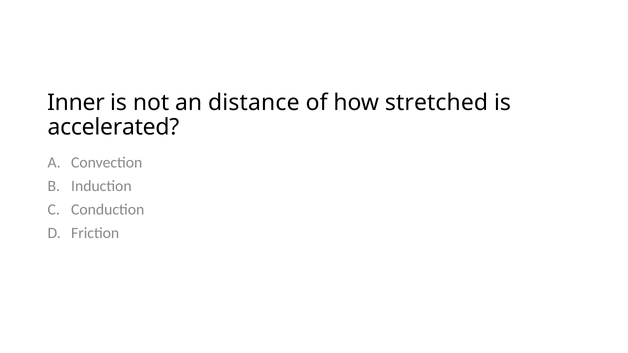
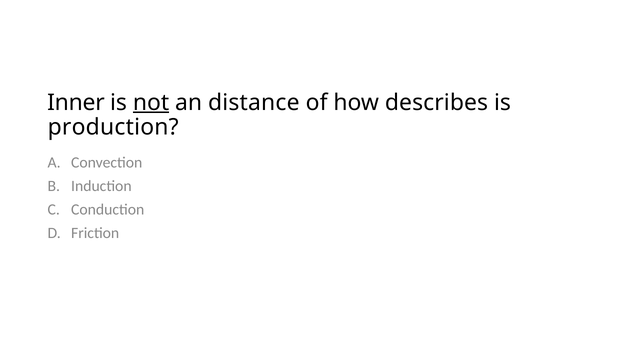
not underline: none -> present
stretched: stretched -> describes
accelerated: accelerated -> production
